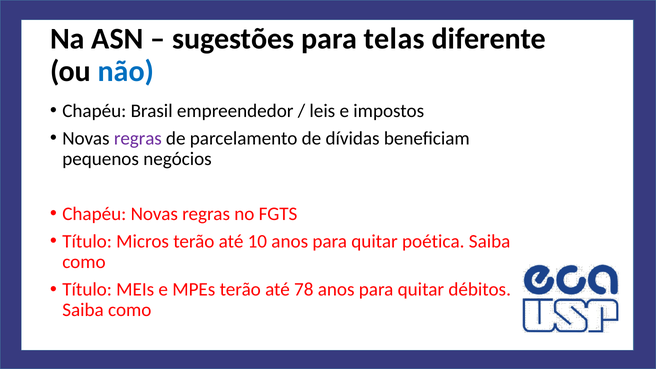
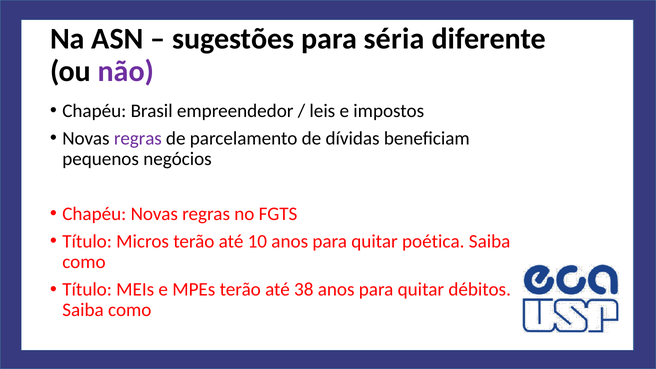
telas: telas -> séria
não colour: blue -> purple
78: 78 -> 38
